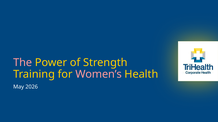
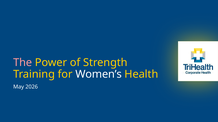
Women’s colour: pink -> white
